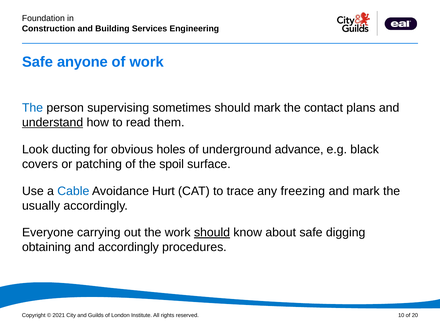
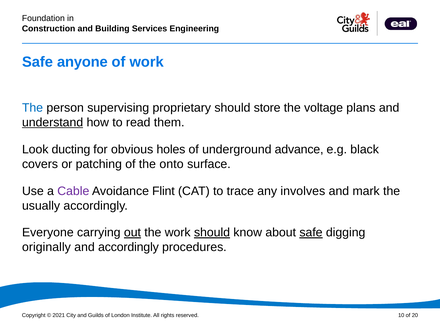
sometimes: sometimes -> proprietary
should mark: mark -> store
contact: contact -> voltage
spoil: spoil -> onto
Cable colour: blue -> purple
Hurt: Hurt -> Flint
freezing: freezing -> involves
out underline: none -> present
safe at (311, 233) underline: none -> present
obtaining: obtaining -> originally
